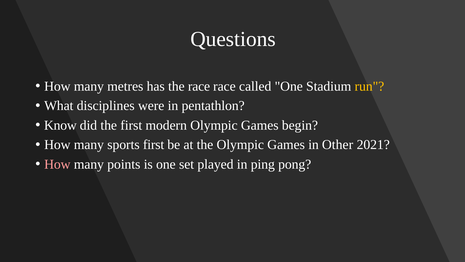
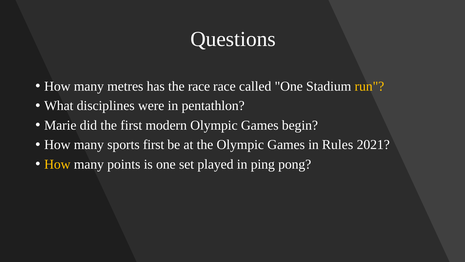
Know: Know -> Marie
Other: Other -> Rules
How at (57, 164) colour: pink -> yellow
